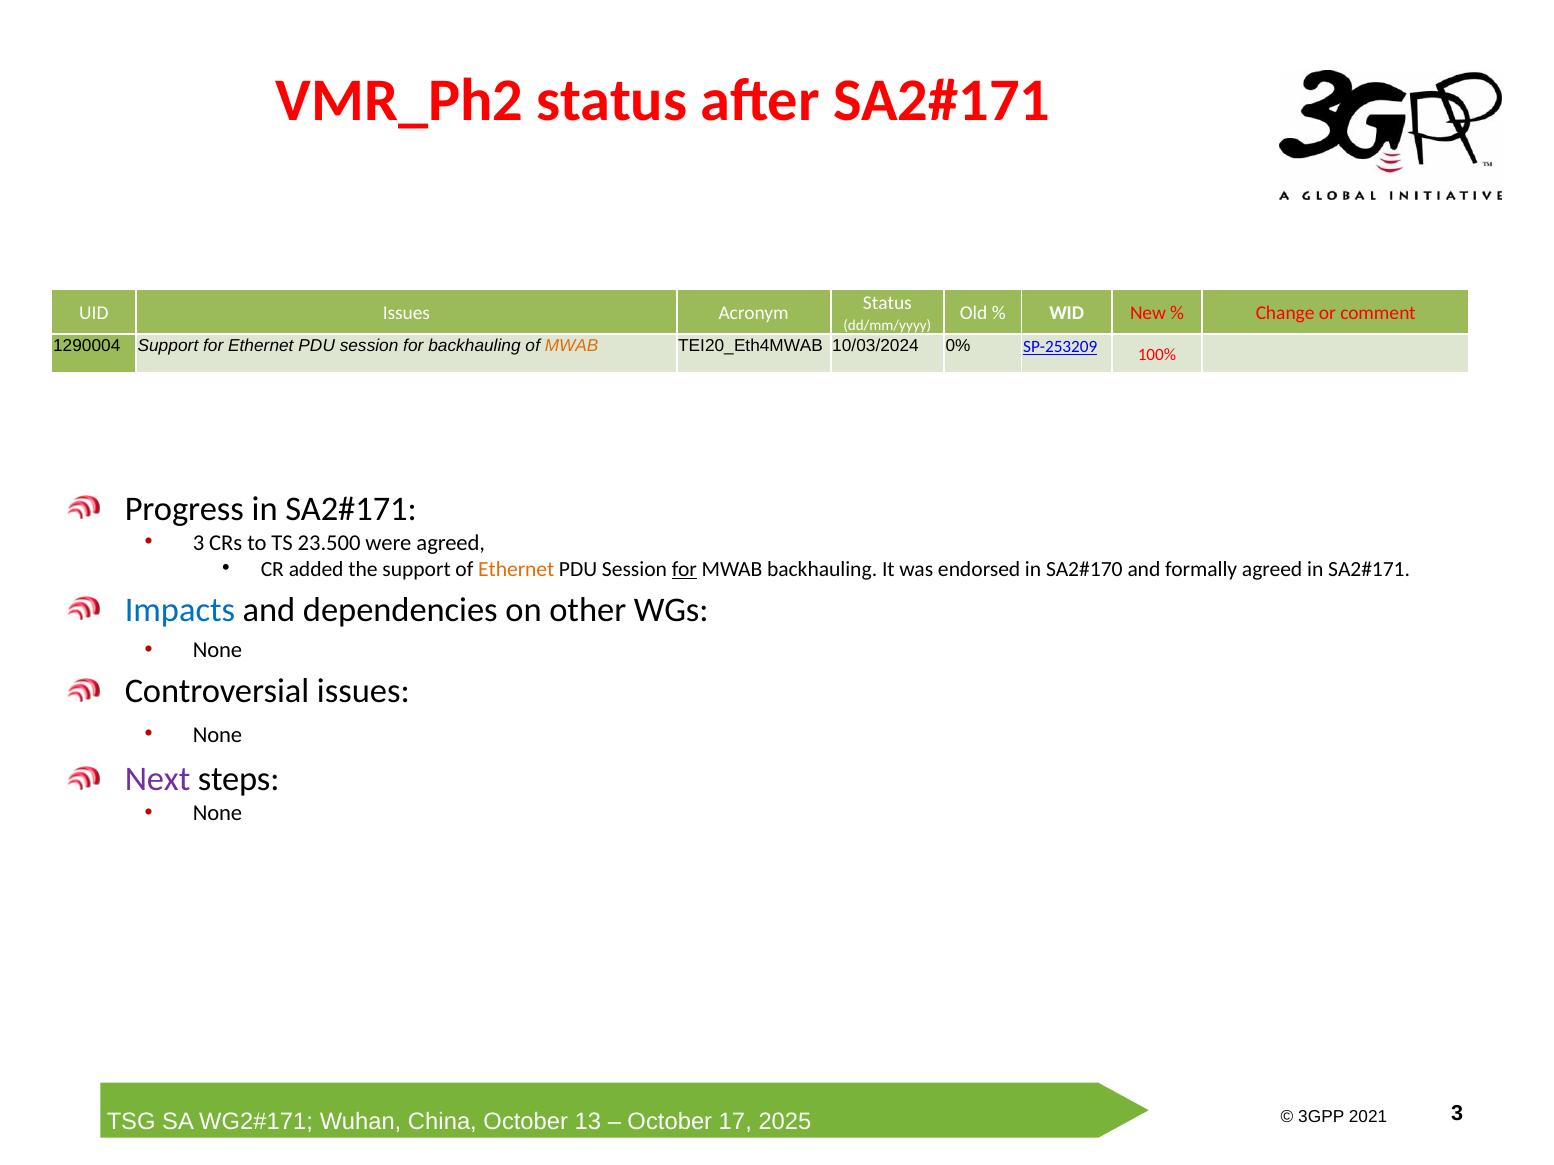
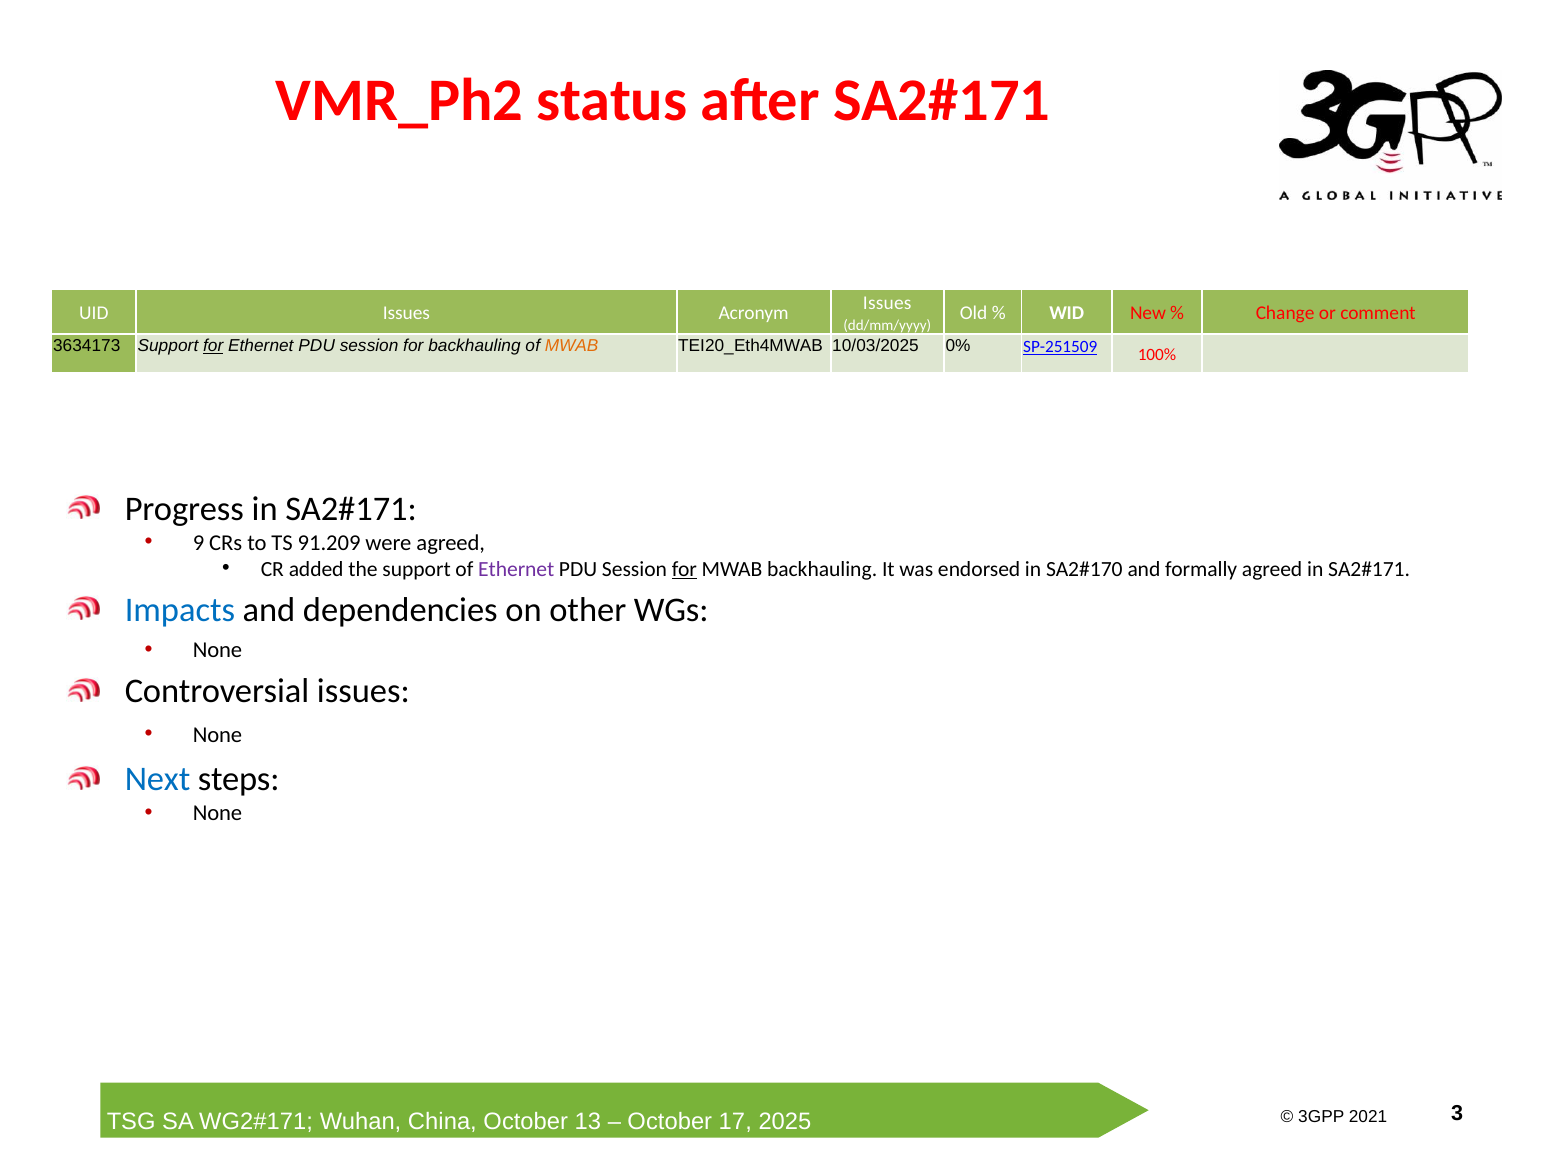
Status at (887, 303): Status -> Issues
1290004: 1290004 -> 3634173
for at (213, 346) underline: none -> present
10/03/2024: 10/03/2024 -> 10/03/2025
SP-253209: SP-253209 -> SP-251509
3 at (199, 543): 3 -> 9
23.500: 23.500 -> 91.209
Ethernet at (516, 569) colour: orange -> purple
Next colour: purple -> blue
